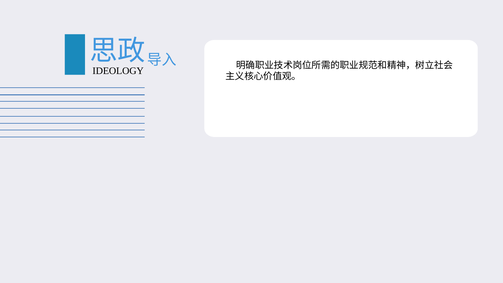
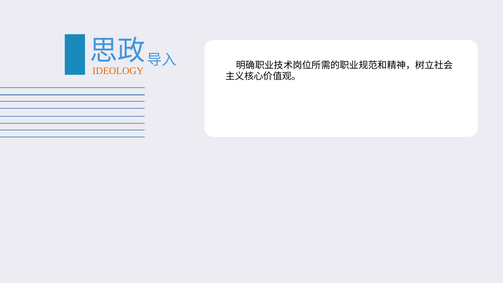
IDEOLOGY colour: black -> orange
